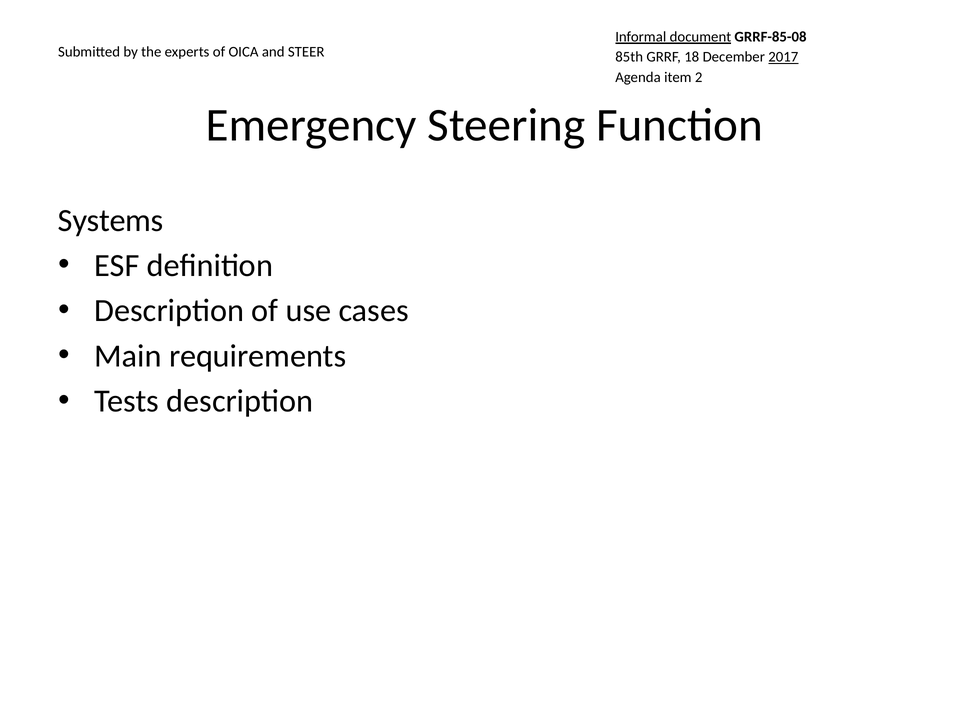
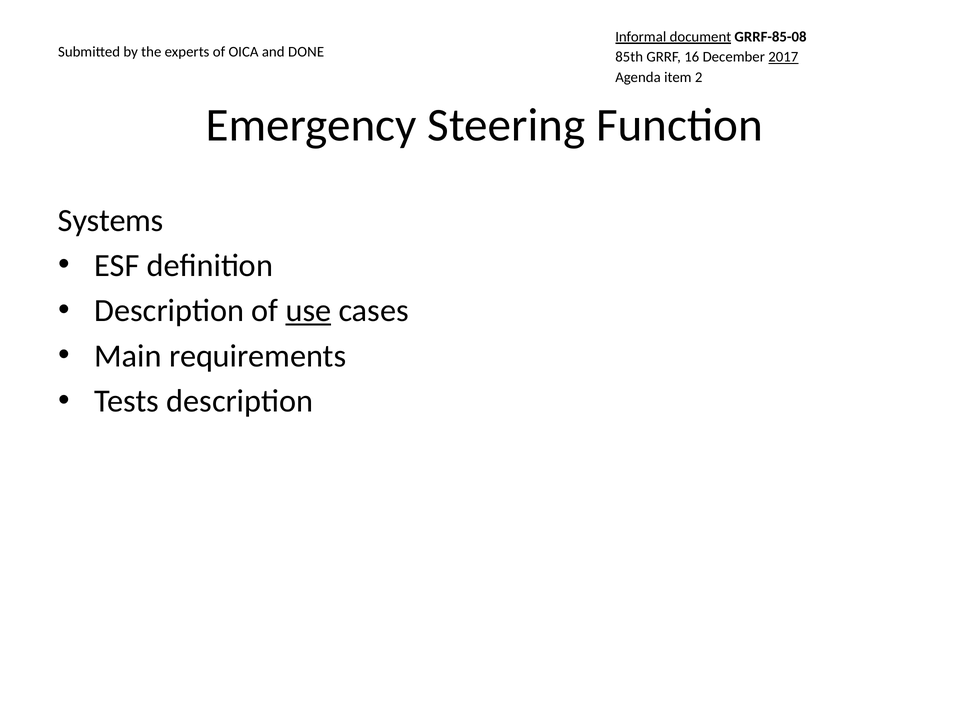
STEER: STEER -> DONE
18: 18 -> 16
use underline: none -> present
